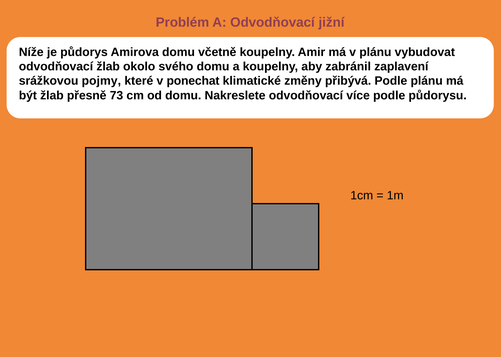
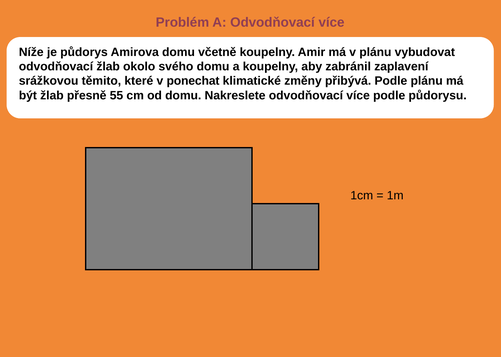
A Odvodňovací jižní: jižní -> více
pojmy: pojmy -> těmito
73: 73 -> 55
